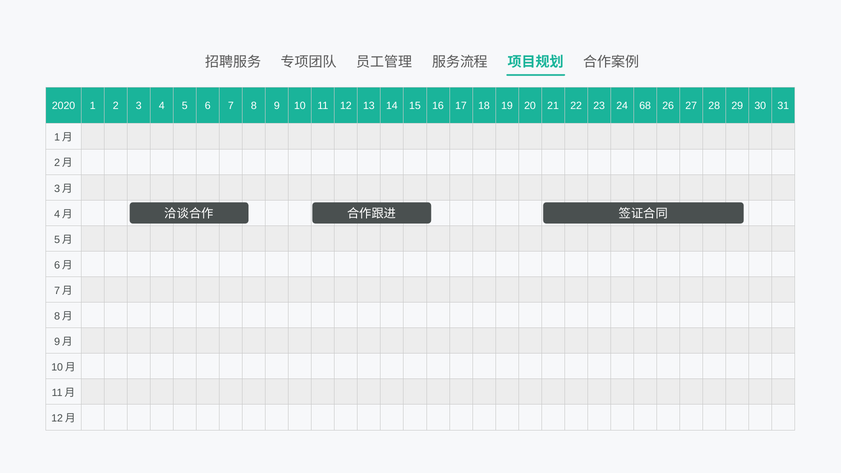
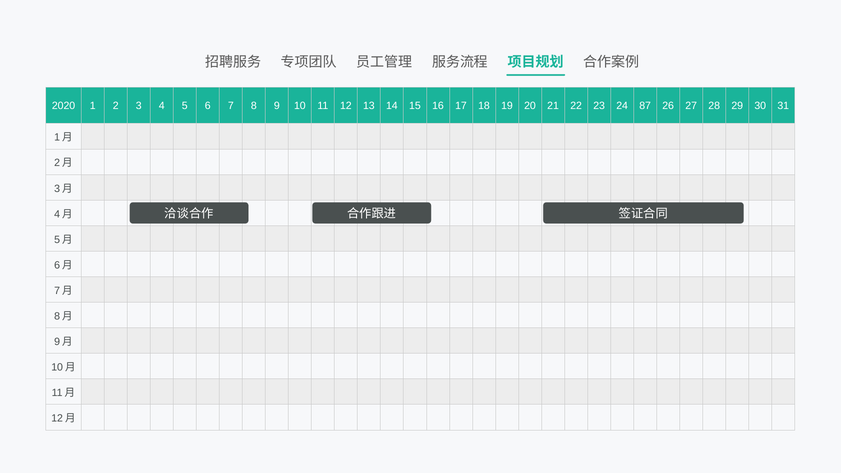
68: 68 -> 87
